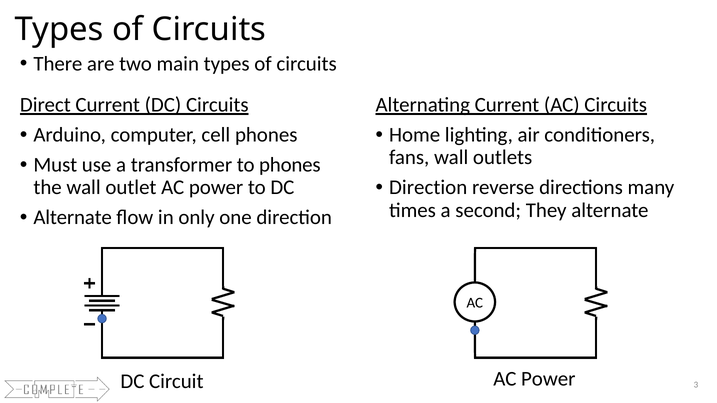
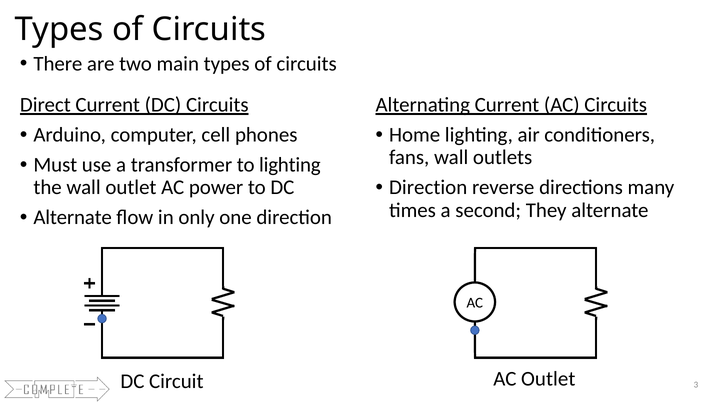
to phones: phones -> lighting
Circuit AC Power: Power -> Outlet
